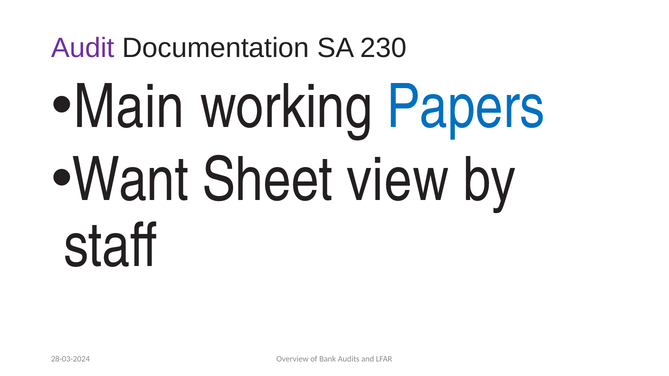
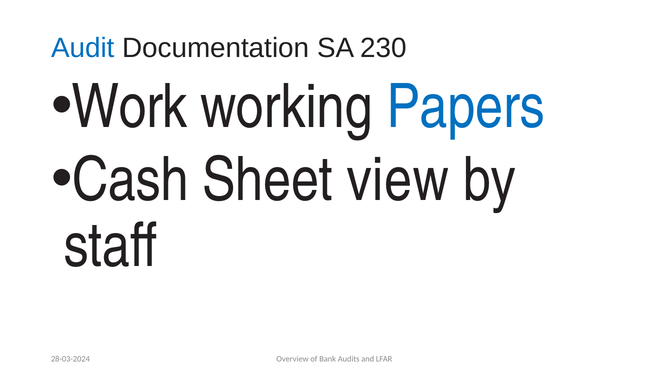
Audit colour: purple -> blue
Main: Main -> Work
Want: Want -> Cash
